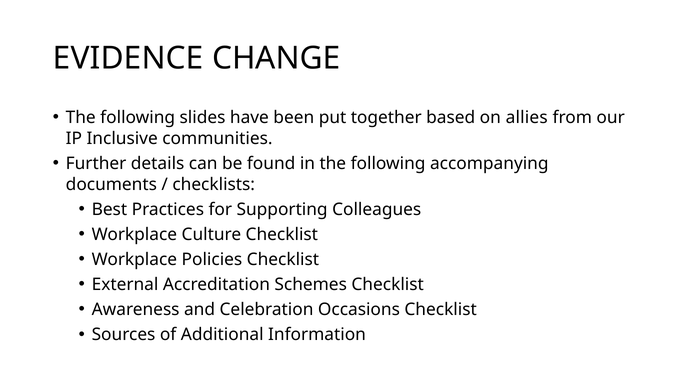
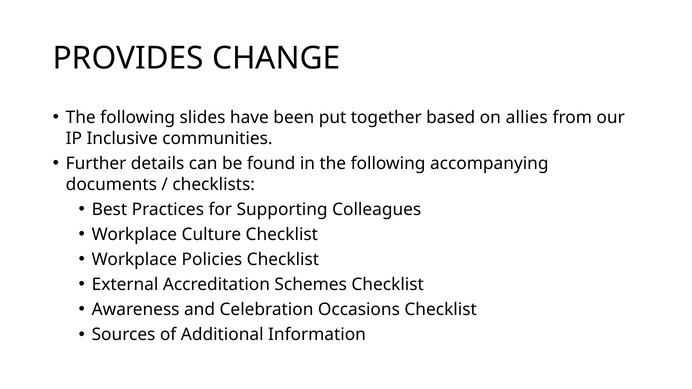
EVIDENCE: EVIDENCE -> PROVIDES
